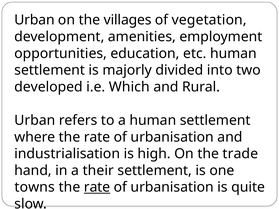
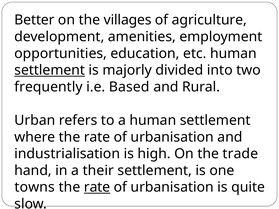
Urban at (34, 20): Urban -> Better
vegetation: vegetation -> agriculture
settlement at (50, 70) underline: none -> present
developed: developed -> frequently
Which: Which -> Based
